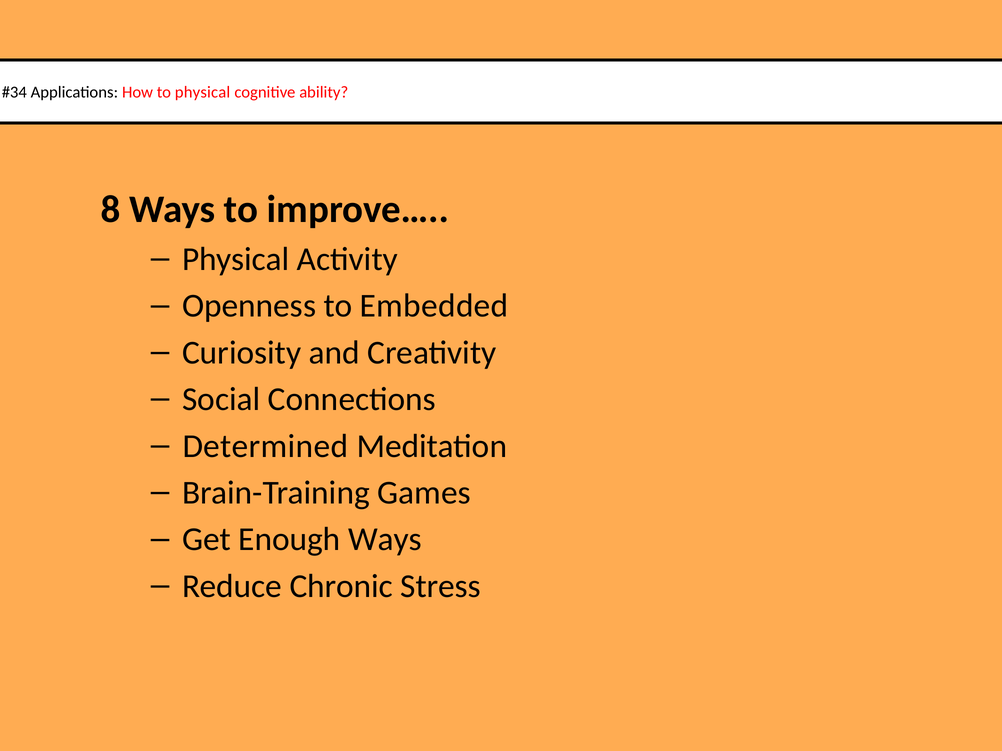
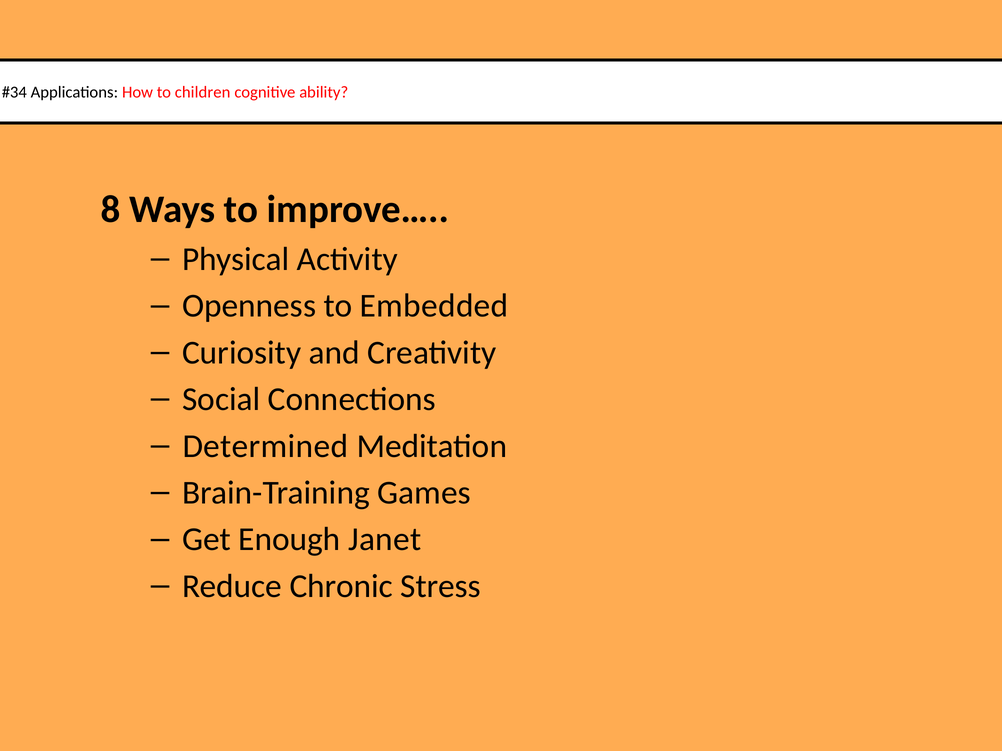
to physical: physical -> children
Enough Ways: Ways -> Janet
